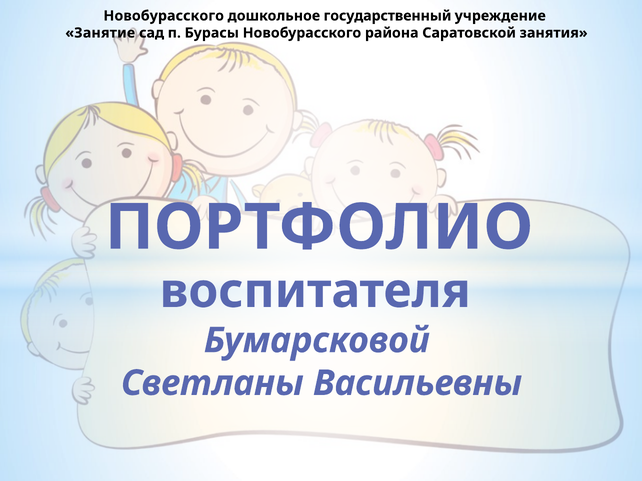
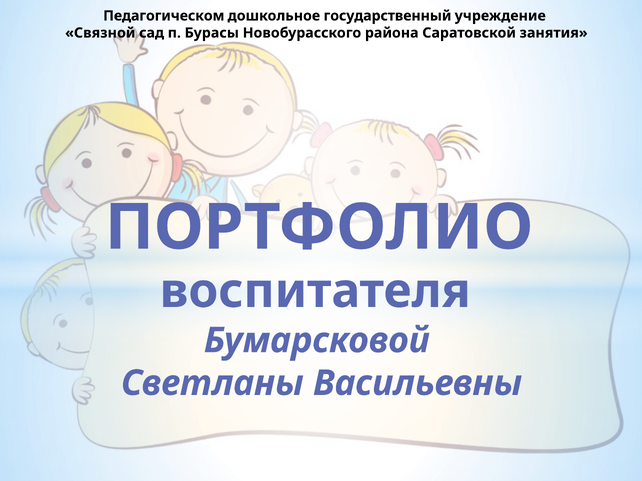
Новобурасского at (164, 16): Новобурасского -> Педагогическом
Занятие: Занятие -> Связной
